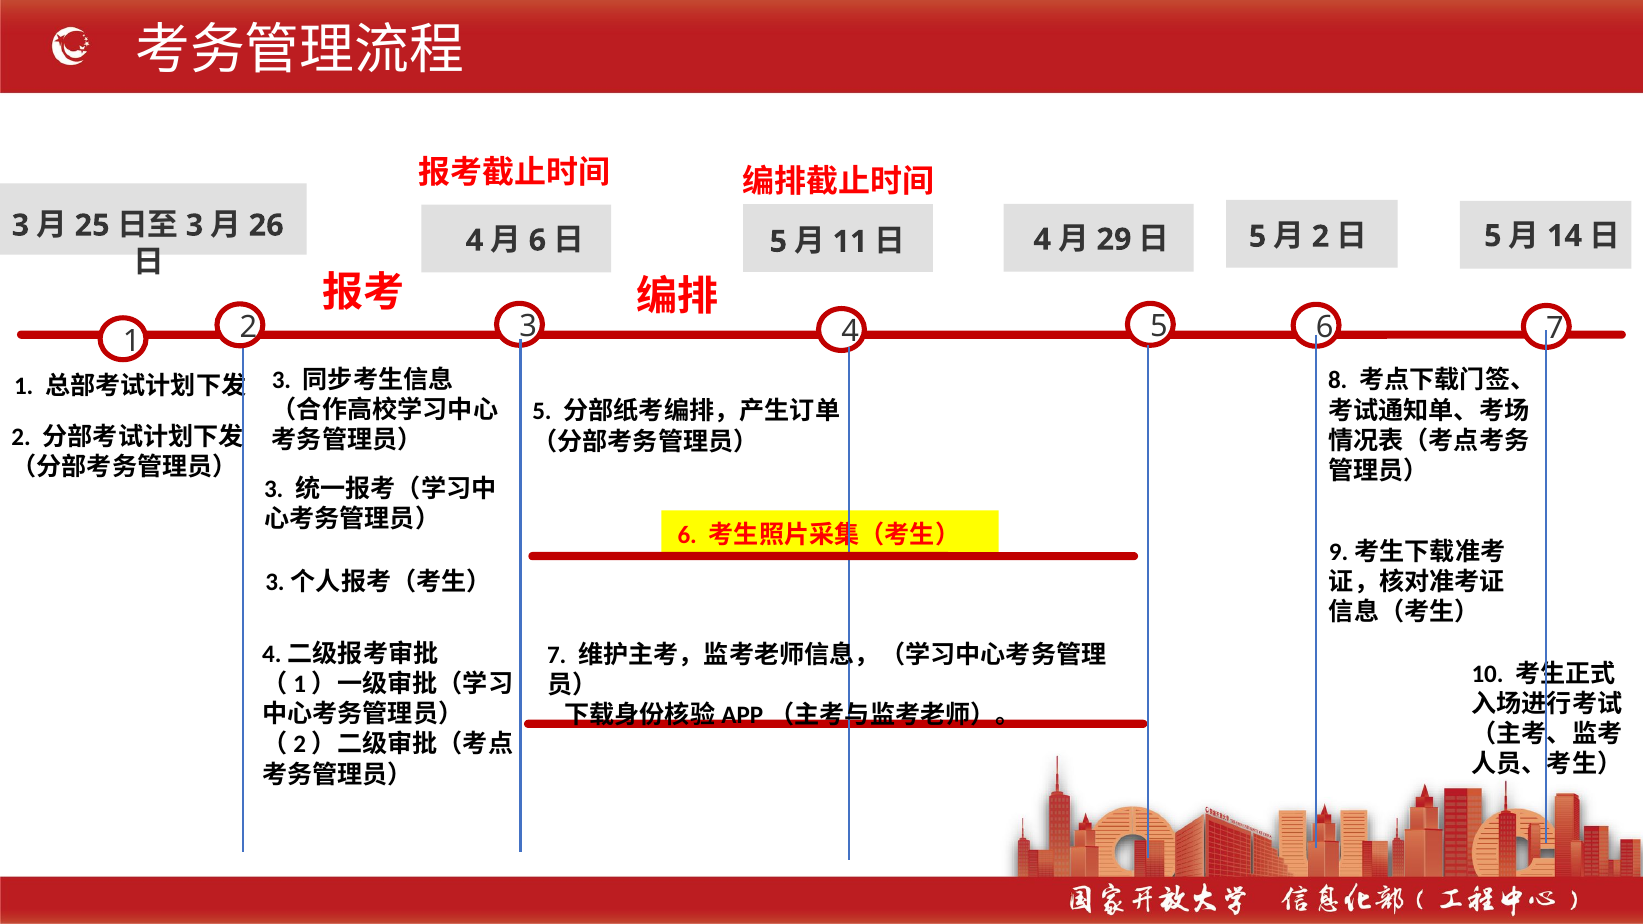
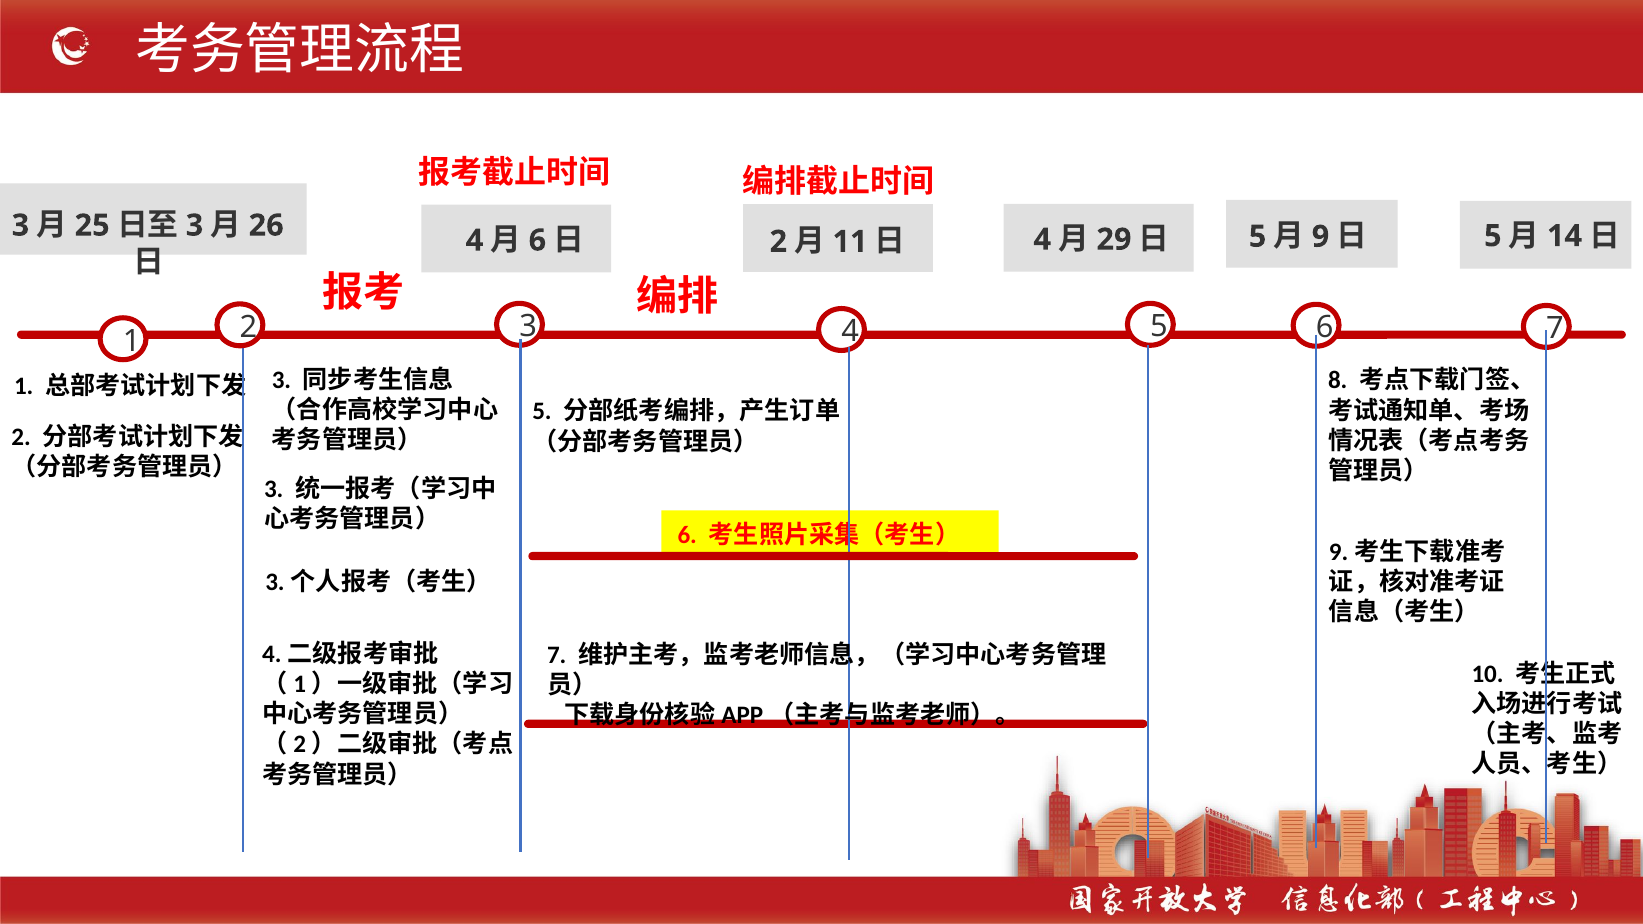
2 at (1320, 237): 2 -> 9
5 at (778, 242): 5 -> 2
